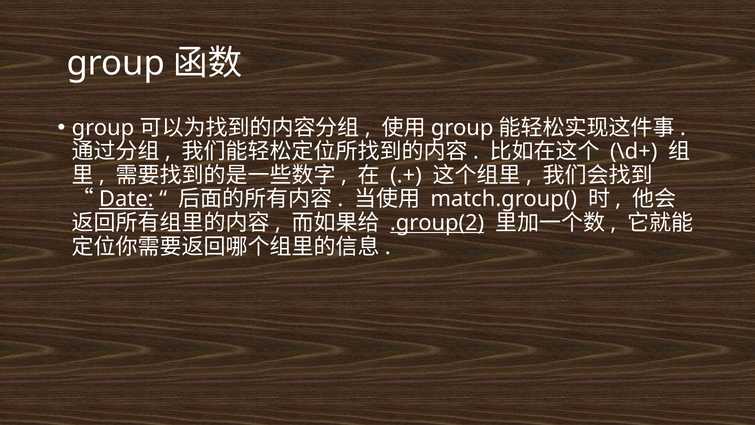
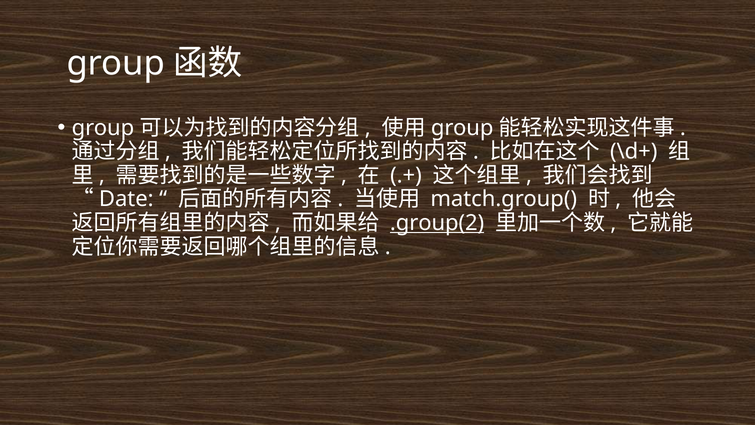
Date underline: present -> none
